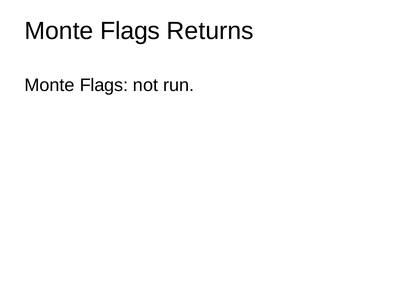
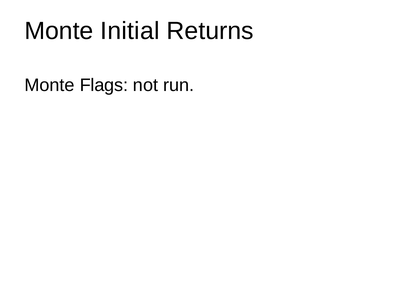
Flags at (130, 31): Flags -> Initial
